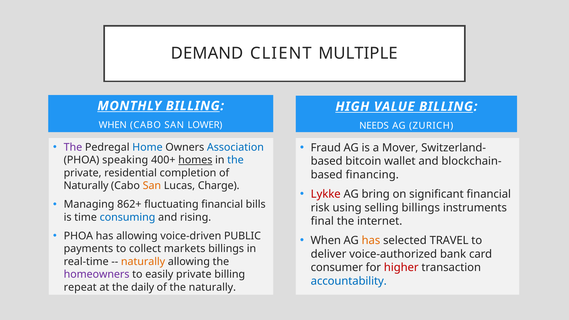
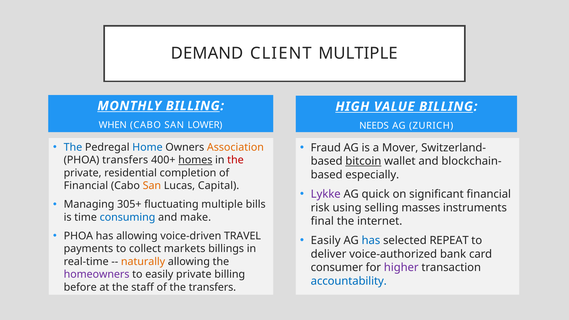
The at (73, 147) colour: purple -> blue
Association colour: blue -> orange
PHOA speaking: speaking -> transfers
the at (235, 160) colour: blue -> red
bitcoin underline: none -> present
financing: financing -> especially
Naturally at (86, 186): Naturally -> Financial
Charge: Charge -> Capital
Lykke colour: red -> purple
bring: bring -> quick
862+: 862+ -> 305+
fluctuating financial: financial -> multiple
selling billings: billings -> masses
rising: rising -> make
PUBLIC: PUBLIC -> TRAVEL
When at (326, 241): When -> Easily
has at (371, 241) colour: orange -> blue
TRAVEL: TRAVEL -> REPEAT
higher colour: red -> purple
repeat: repeat -> before
daily: daily -> staff
the naturally: naturally -> transfers
